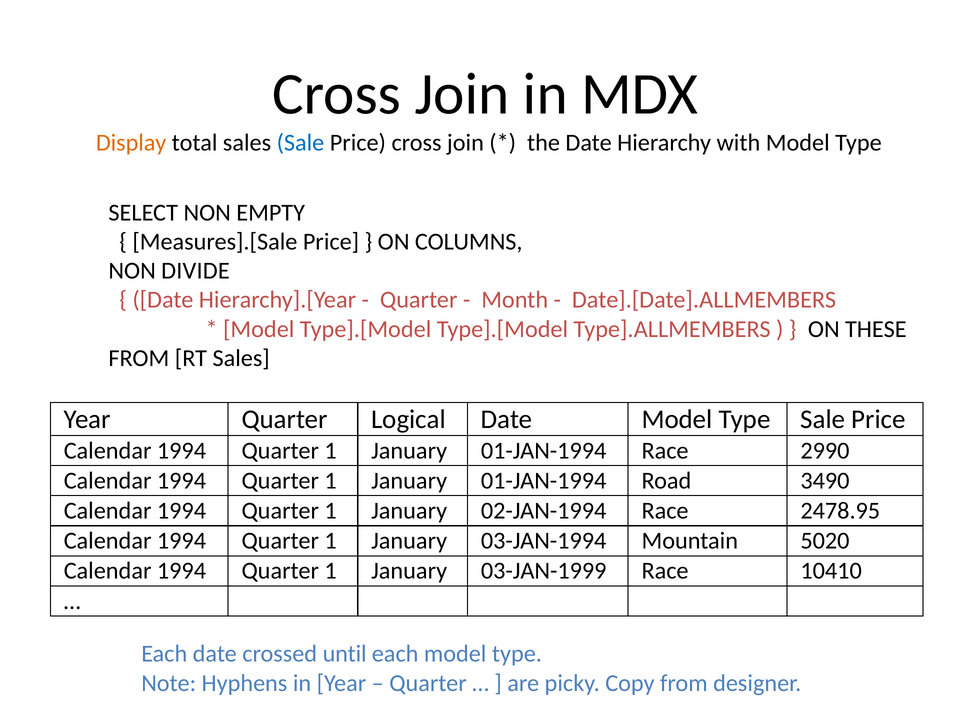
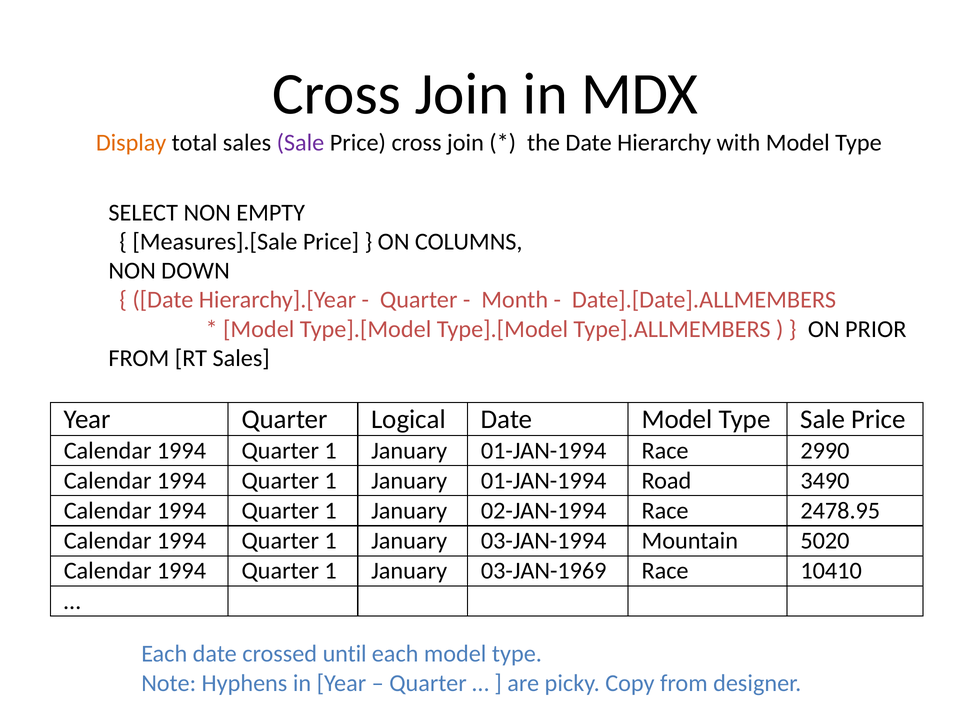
Sale at (300, 143) colour: blue -> purple
DIVIDE: DIVIDE -> DOWN
THESE: THESE -> PRIOR
03-JAN-1999: 03-JAN-1999 -> 03-JAN-1969
